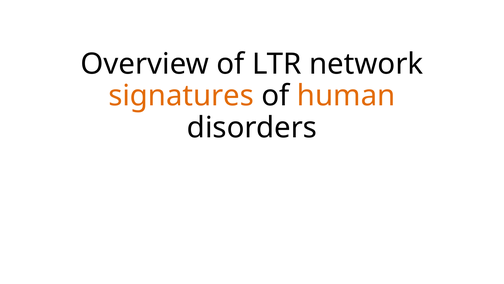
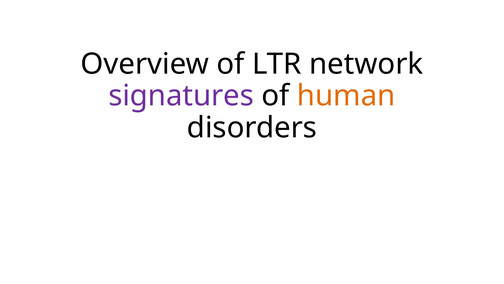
signatures colour: orange -> purple
